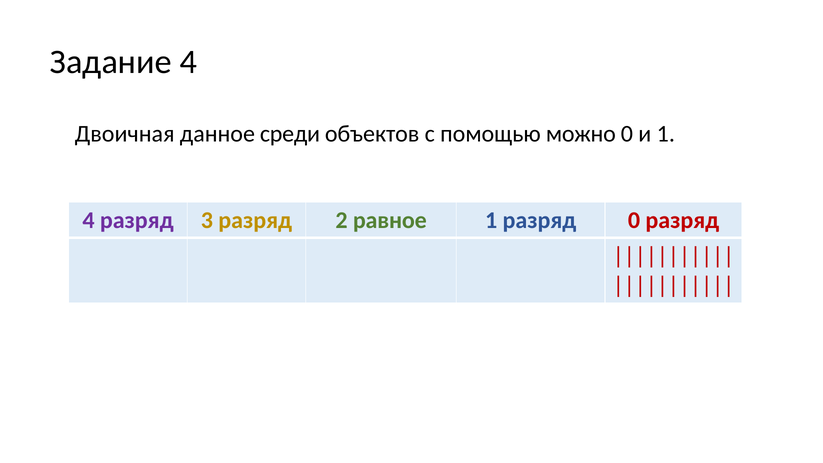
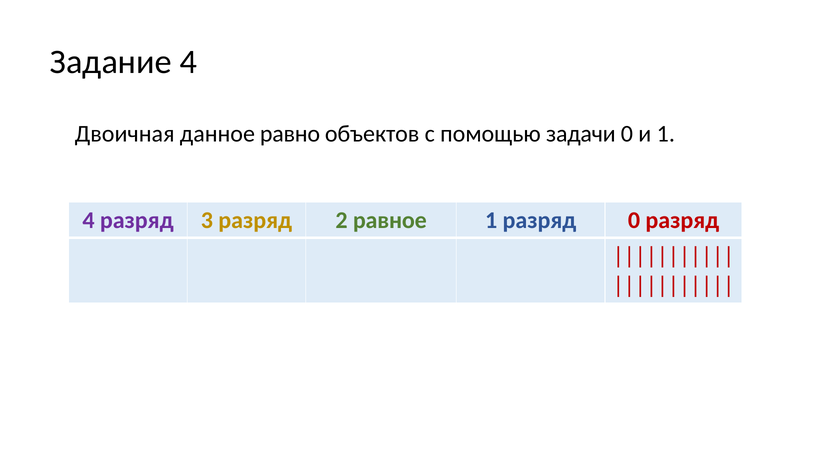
среди: среди -> равно
можно: можно -> задачи
